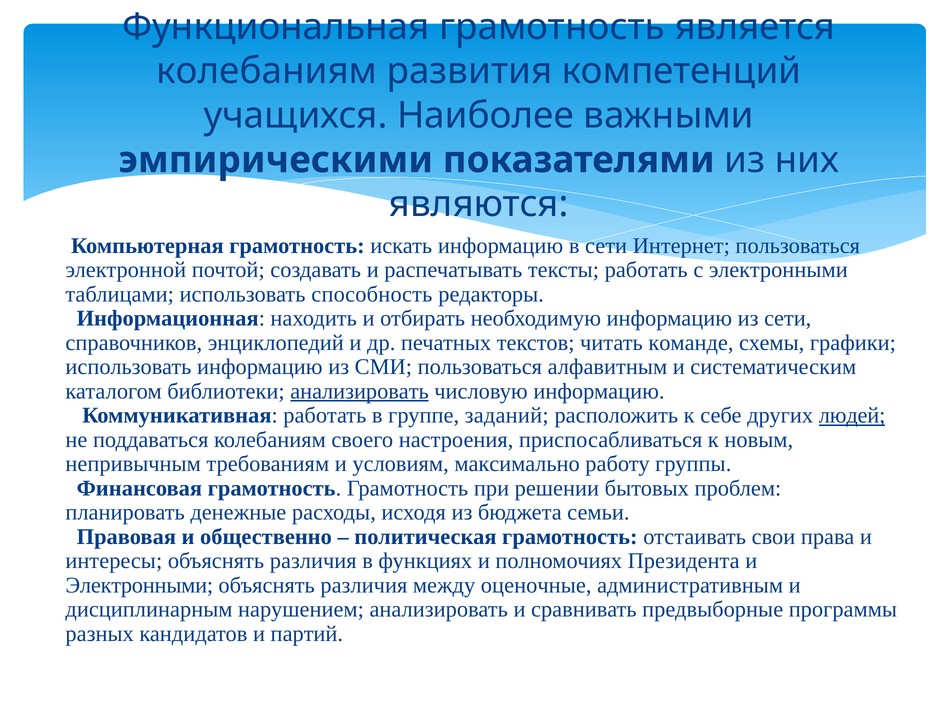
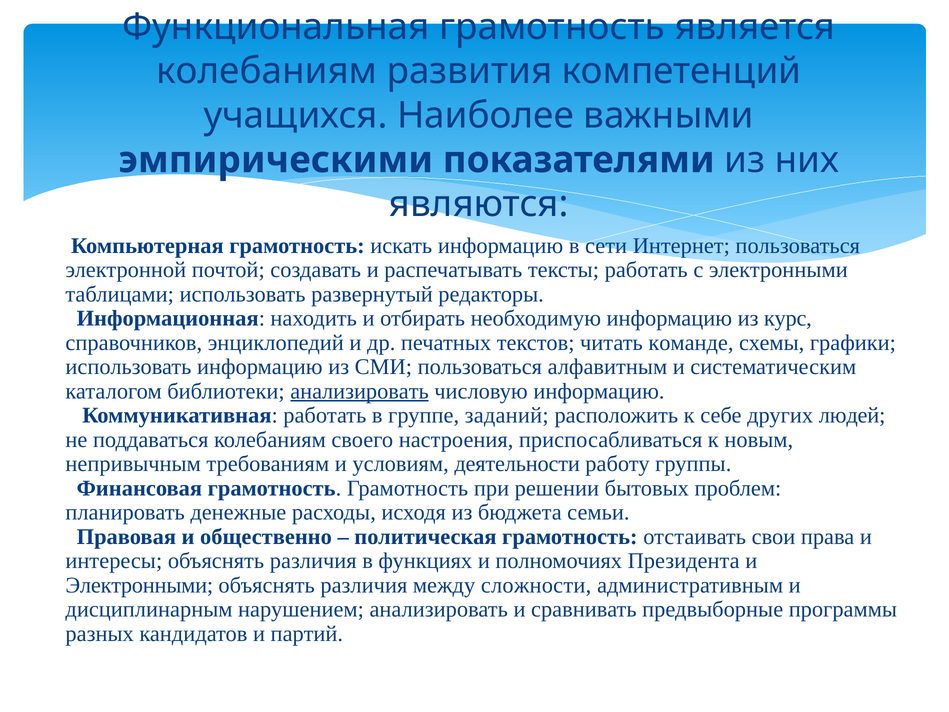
способность: способность -> развернутый
из сети: сети -> курс
людей underline: present -> none
максимально: максимально -> деятельности
оценочные: оценочные -> сложности
